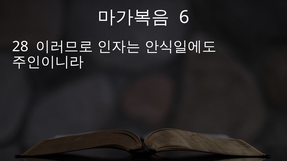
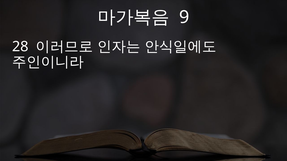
6: 6 -> 9
